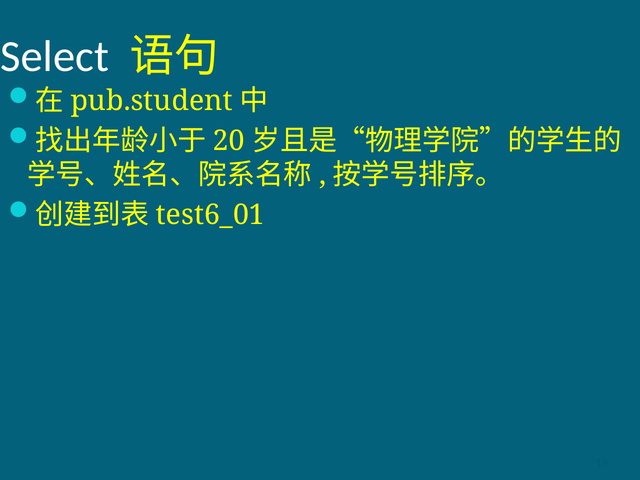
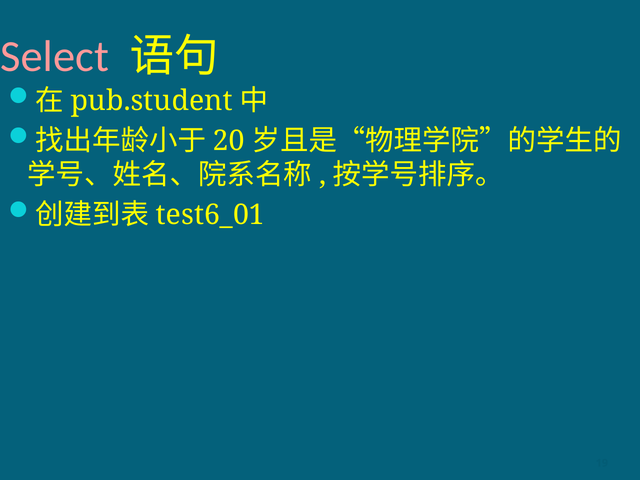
Select colour: white -> pink
